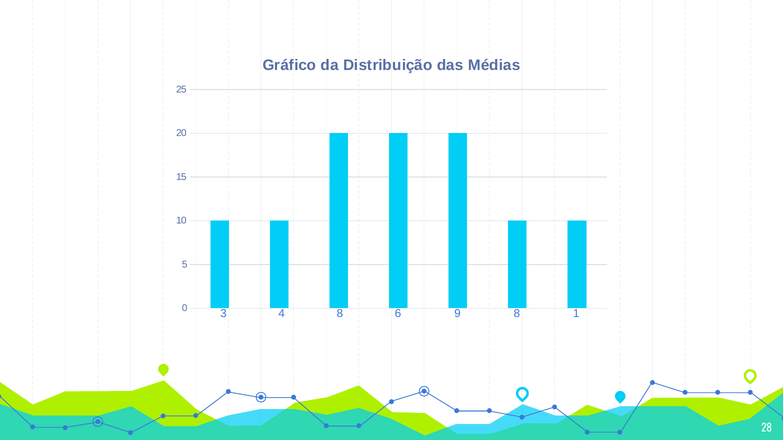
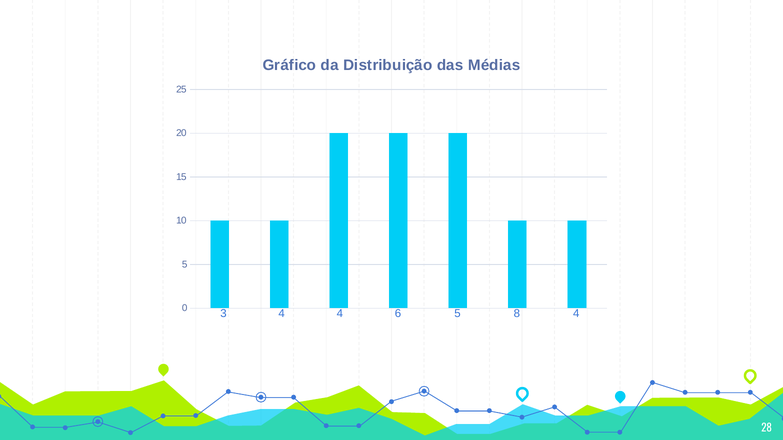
4 8: 8 -> 4
6 9: 9 -> 5
8 1: 1 -> 4
